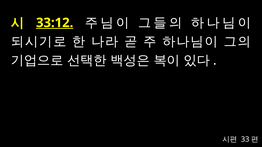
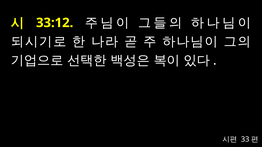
33:12 underline: present -> none
